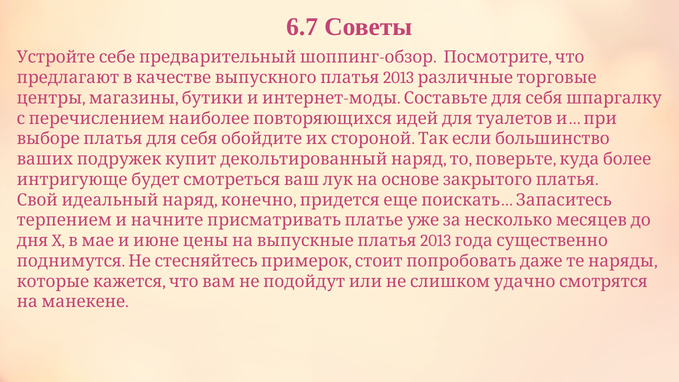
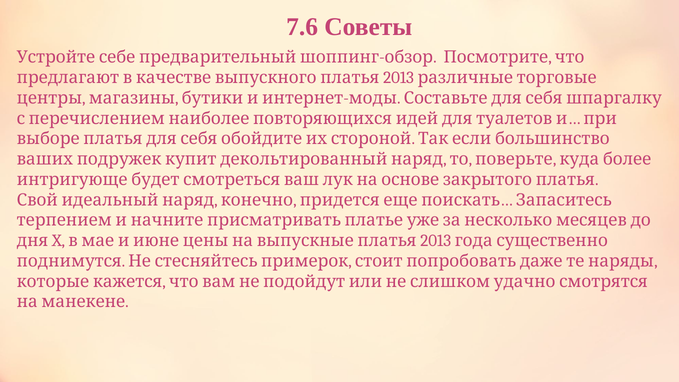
6.7: 6.7 -> 7.6
